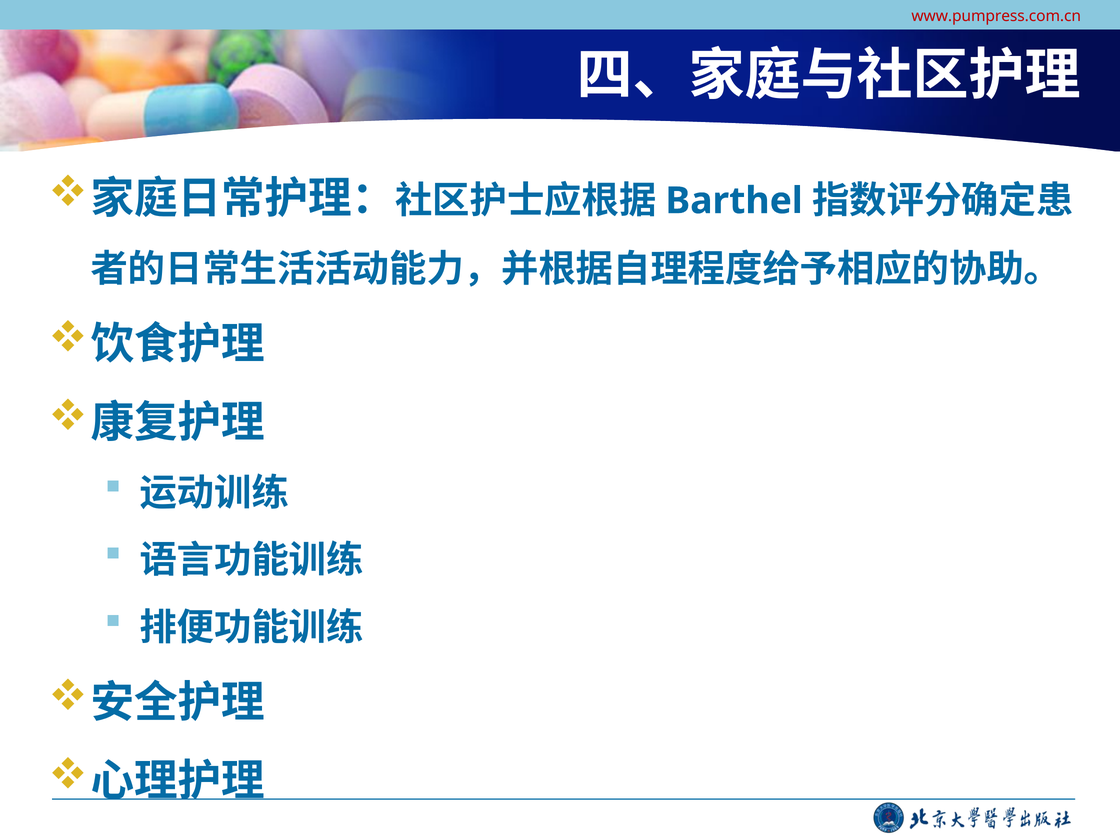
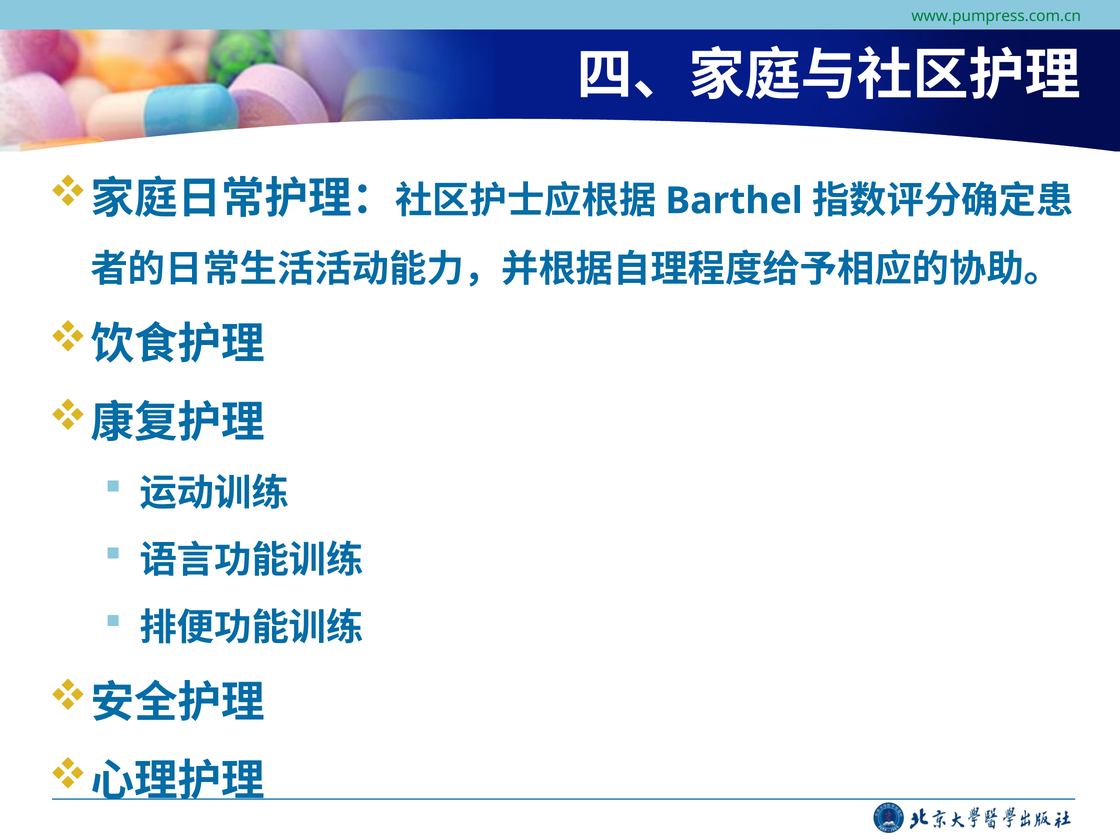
www.pumpress.com.cn colour: red -> green
